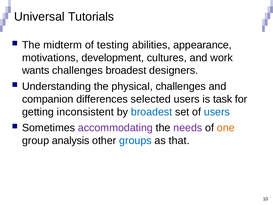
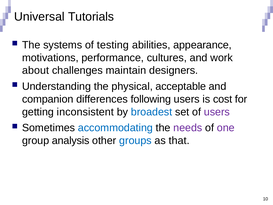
midterm: midterm -> systems
development: development -> performance
wants: wants -> about
challenges broadest: broadest -> maintain
physical challenges: challenges -> acceptable
selected: selected -> following
task: task -> cost
users at (217, 112) colour: blue -> purple
accommodating colour: purple -> blue
one colour: orange -> purple
